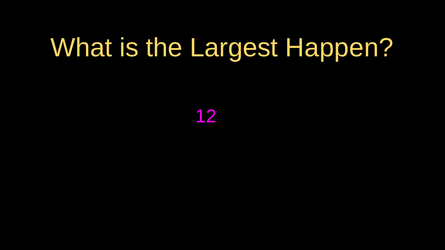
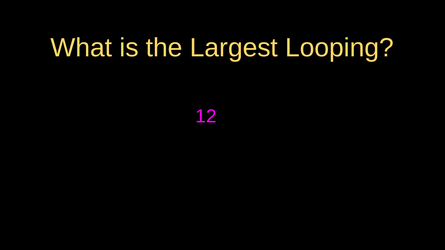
Happen: Happen -> Looping
